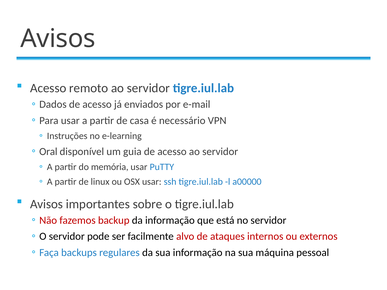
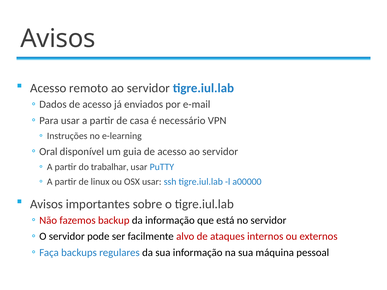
memória: memória -> trabalhar
